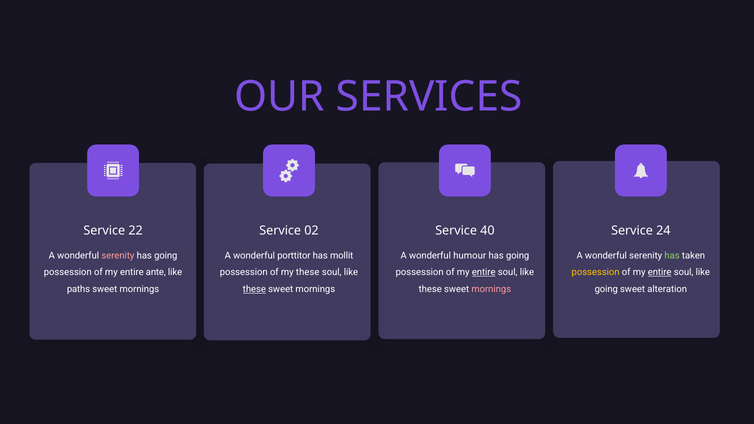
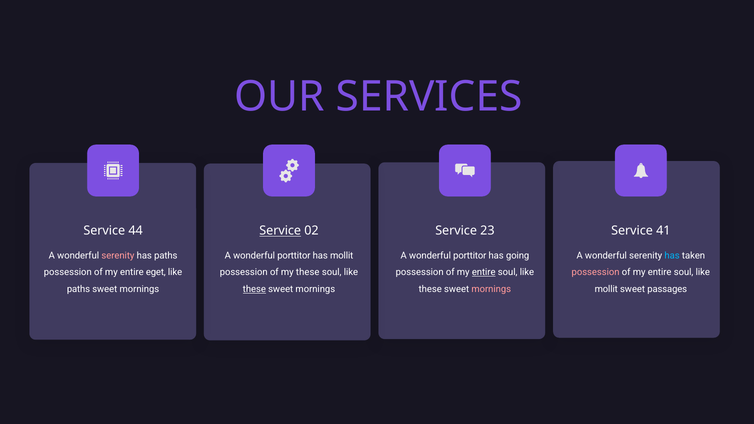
22: 22 -> 44
Service at (280, 231) underline: none -> present
40: 40 -> 23
24: 24 -> 41
going at (166, 256): going -> paths
humour at (470, 256): humour -> porttitor
has at (672, 256) colour: light green -> light blue
ante: ante -> eget
possession at (596, 272) colour: yellow -> pink
entire at (660, 272) underline: present -> none
going at (606, 289): going -> mollit
alteration: alteration -> passages
